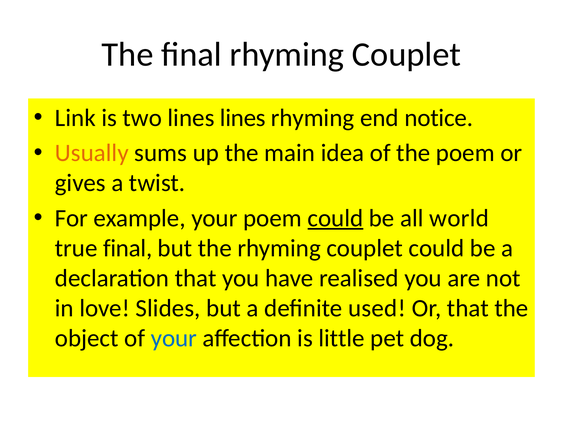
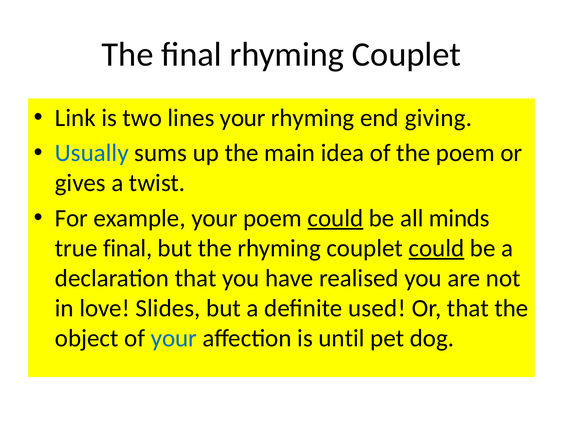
lines lines: lines -> your
notice: notice -> giving
Usually colour: orange -> blue
world: world -> minds
could at (436, 248) underline: none -> present
little: little -> until
